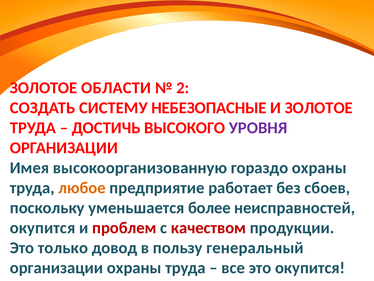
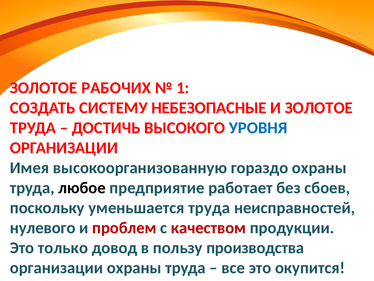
ОБЛАСТИ: ОБЛАСТИ -> РАБОЧИХ
2: 2 -> 1
УРОВНЯ colour: purple -> blue
любое colour: orange -> black
уменьшается более: более -> труда
окупится at (43, 227): окупится -> нулевого
генеральный: генеральный -> производства
